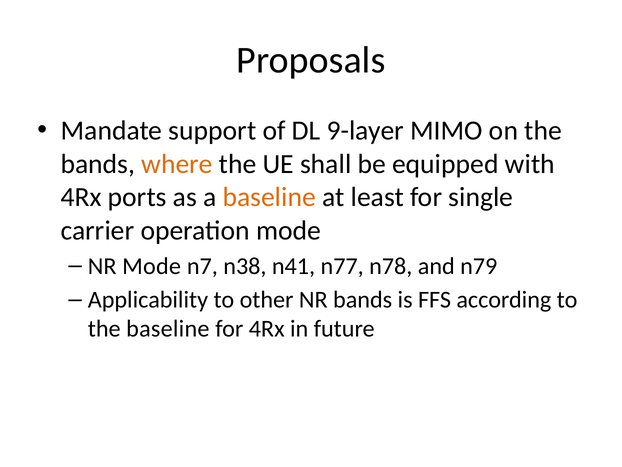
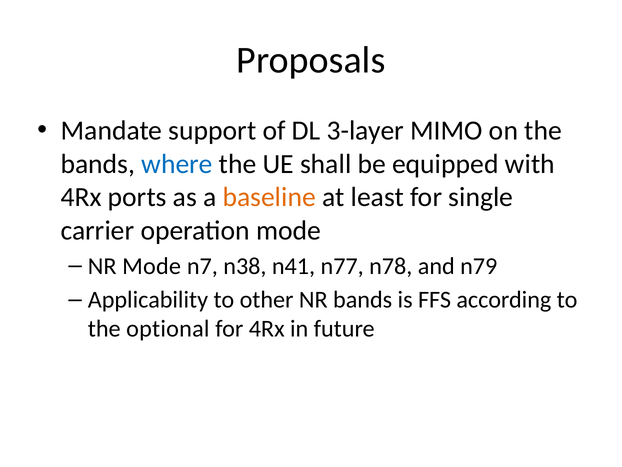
9-layer: 9-layer -> 3-layer
where colour: orange -> blue
the baseline: baseline -> optional
